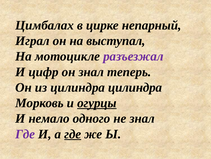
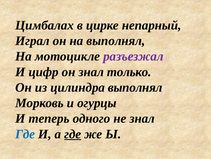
на выступал: выступал -> выполнял
теперь: теперь -> только
цилиндра цилиндра: цилиндра -> выполнял
огурцы underline: present -> none
немало: немало -> теперь
Где at (25, 133) colour: purple -> blue
